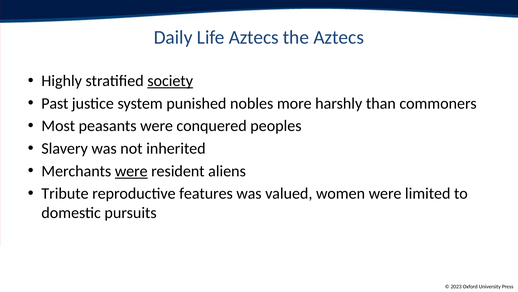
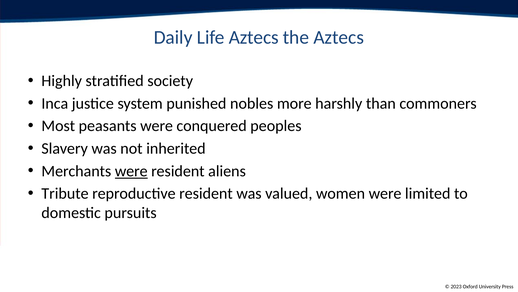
society underline: present -> none
Past: Past -> Inca
reproductive features: features -> resident
